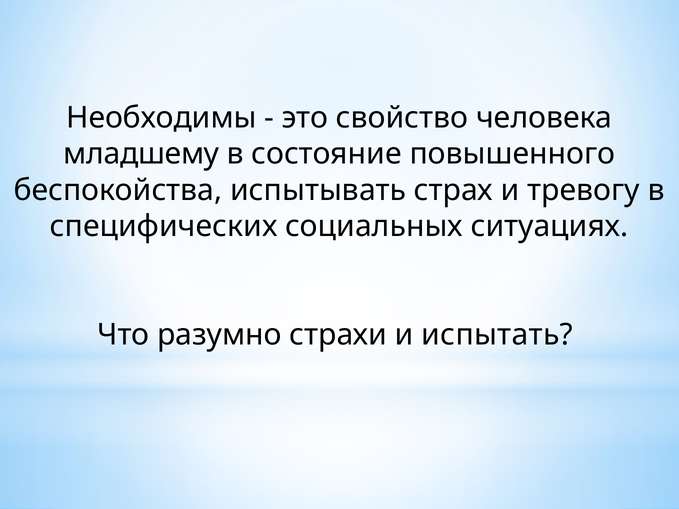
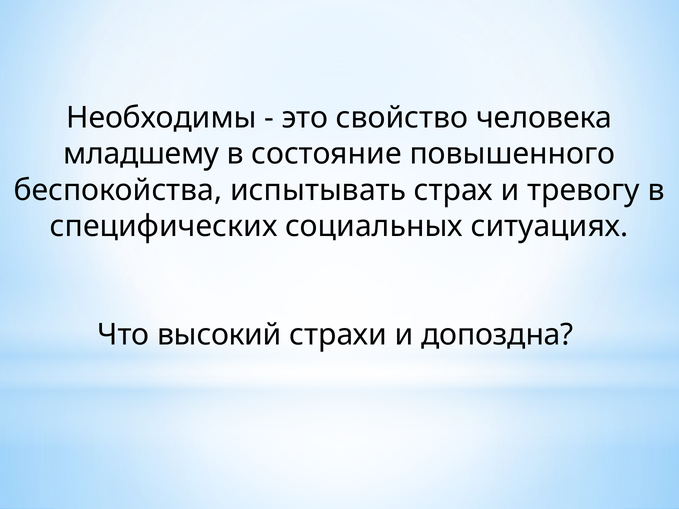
разумно: разумно -> высокий
испытать: испытать -> допоздна
